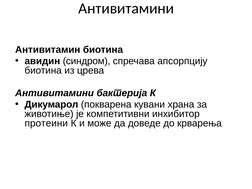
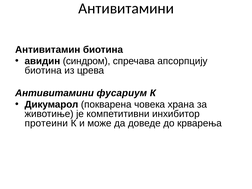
бактерија: бактерија -> фусариум
кувани: кувани -> човека
